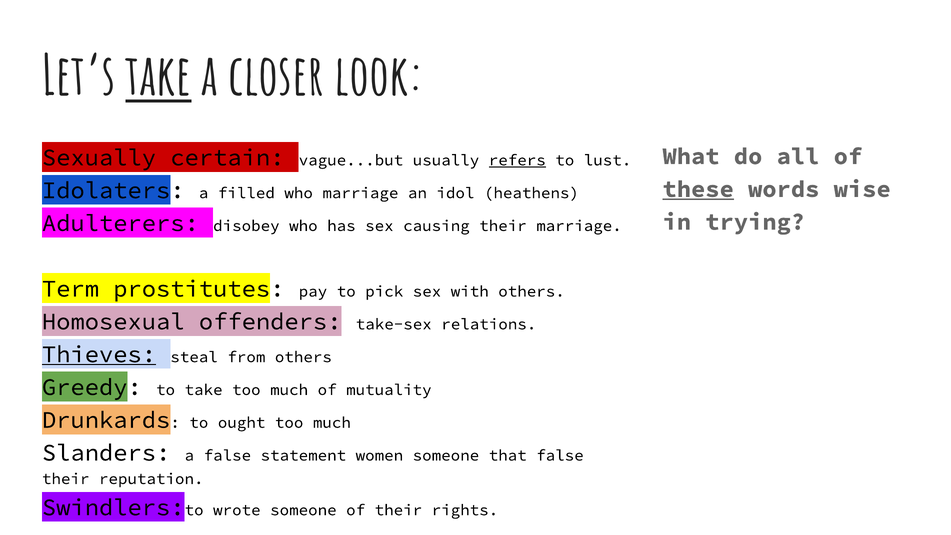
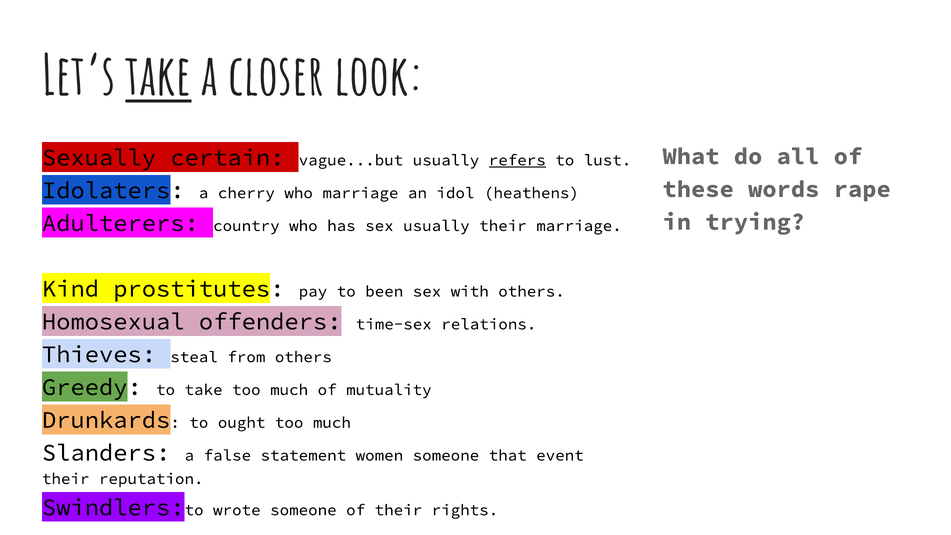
these underline: present -> none
wise: wise -> rape
filled: filled -> cherry
disobey: disobey -> country
sex causing: causing -> usually
Term: Term -> Kind
pick: pick -> been
take-sex: take-sex -> time-sex
Thieves underline: present -> none
that false: false -> event
